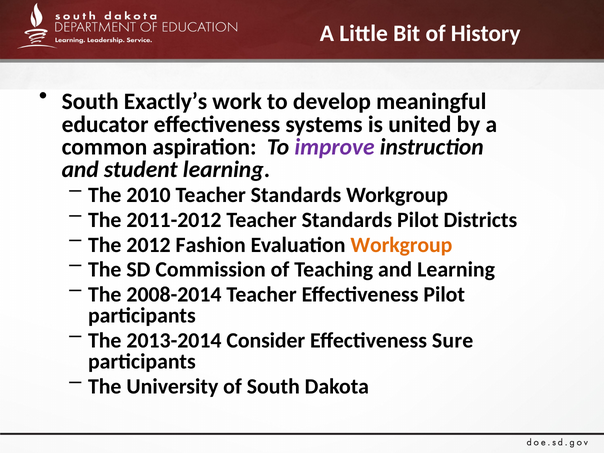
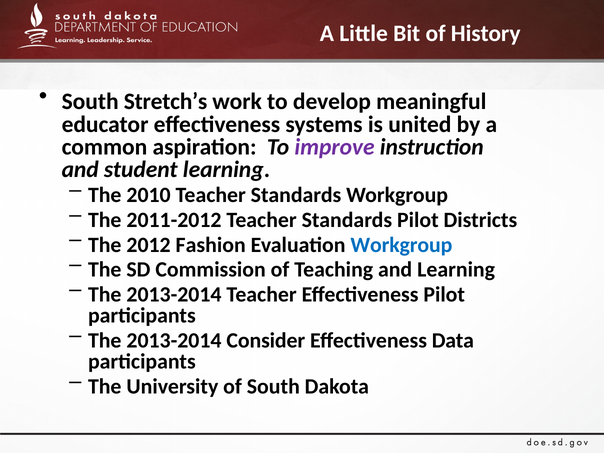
Exactly’s: Exactly’s -> Stretch’s
Workgroup at (401, 245) colour: orange -> blue
2008-2014 at (174, 295): 2008-2014 -> 2013-2014
Sure: Sure -> Data
